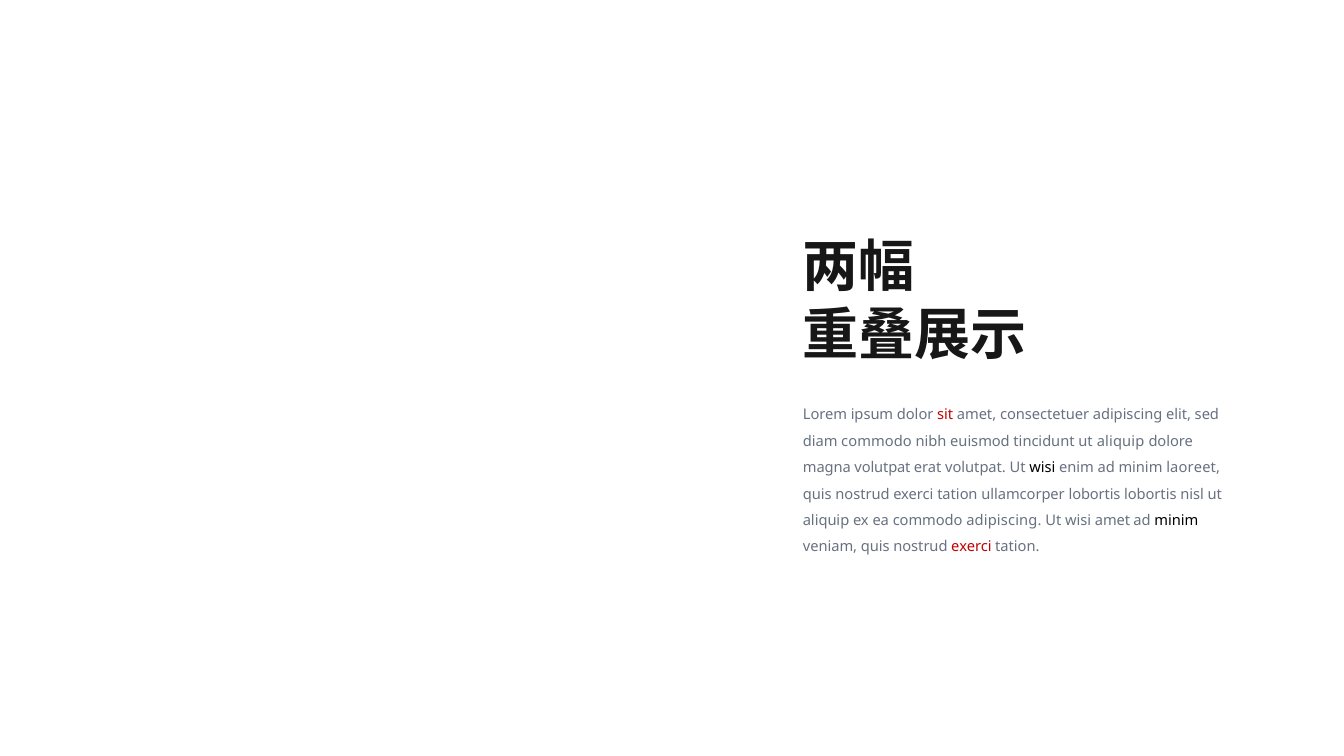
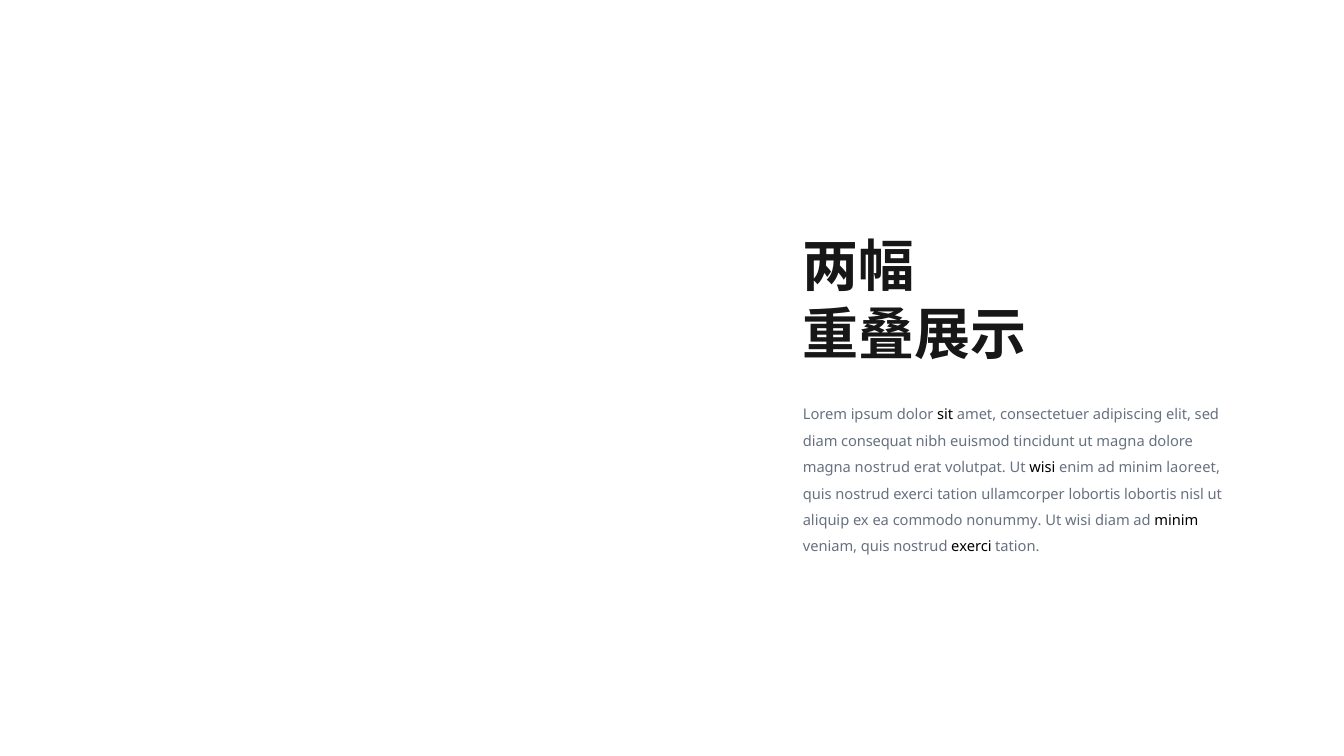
sit colour: red -> black
diam commodo: commodo -> consequat
tincidunt ut aliquip: aliquip -> magna
magna volutpat: volutpat -> nostrud
commodo adipiscing: adipiscing -> nonummy
wisi amet: amet -> diam
exerci at (971, 547) colour: red -> black
